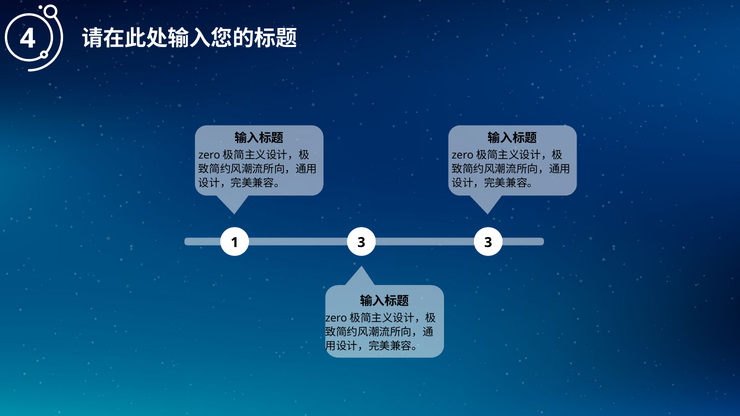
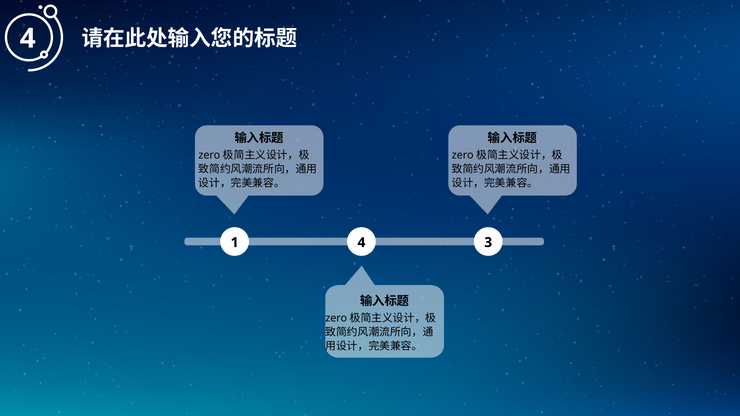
1 3: 3 -> 4
